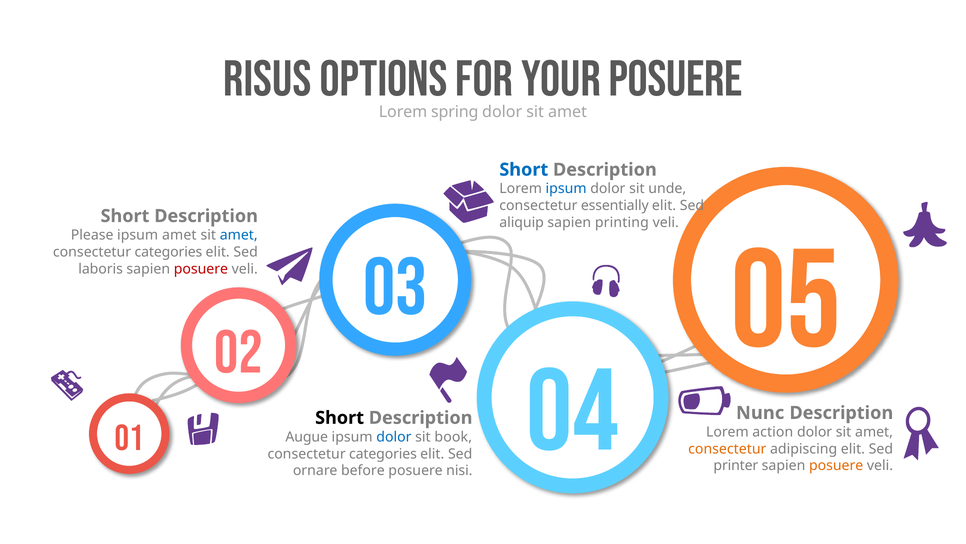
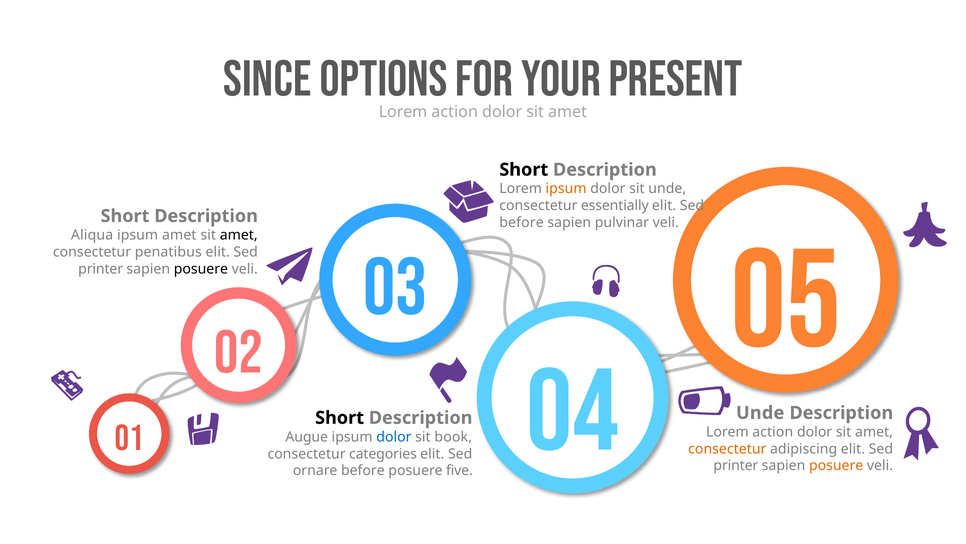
risus: risus -> since
posuere at (676, 79): posuere -> present
spring at (455, 112): spring -> action
Short at (524, 170) colour: blue -> black
ipsum at (566, 189) colour: blue -> orange
aliquip at (522, 222): aliquip -> before
printing: printing -> pulvinar
Please: Please -> Aliqua
amet at (239, 235) colour: blue -> black
categories at (168, 252): categories -> penatibus
laboris at (101, 269): laboris -> printer
posuere at (201, 269) colour: red -> black
Nunc at (760, 412): Nunc -> Unde
nisi: nisi -> five
